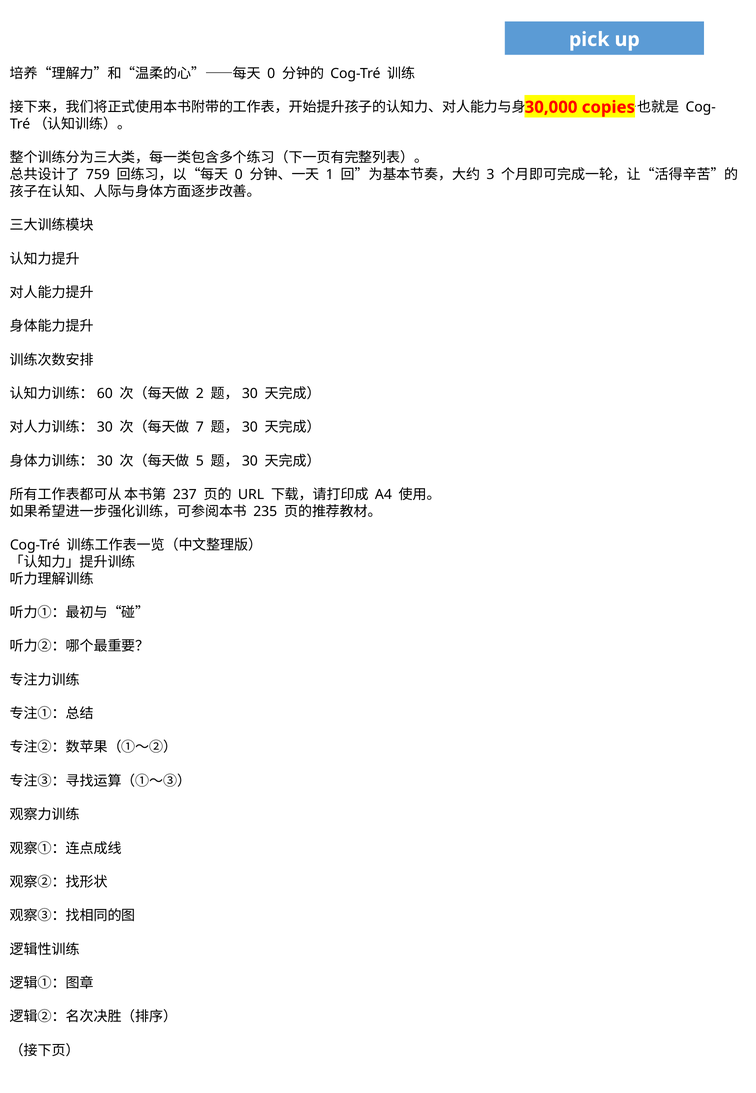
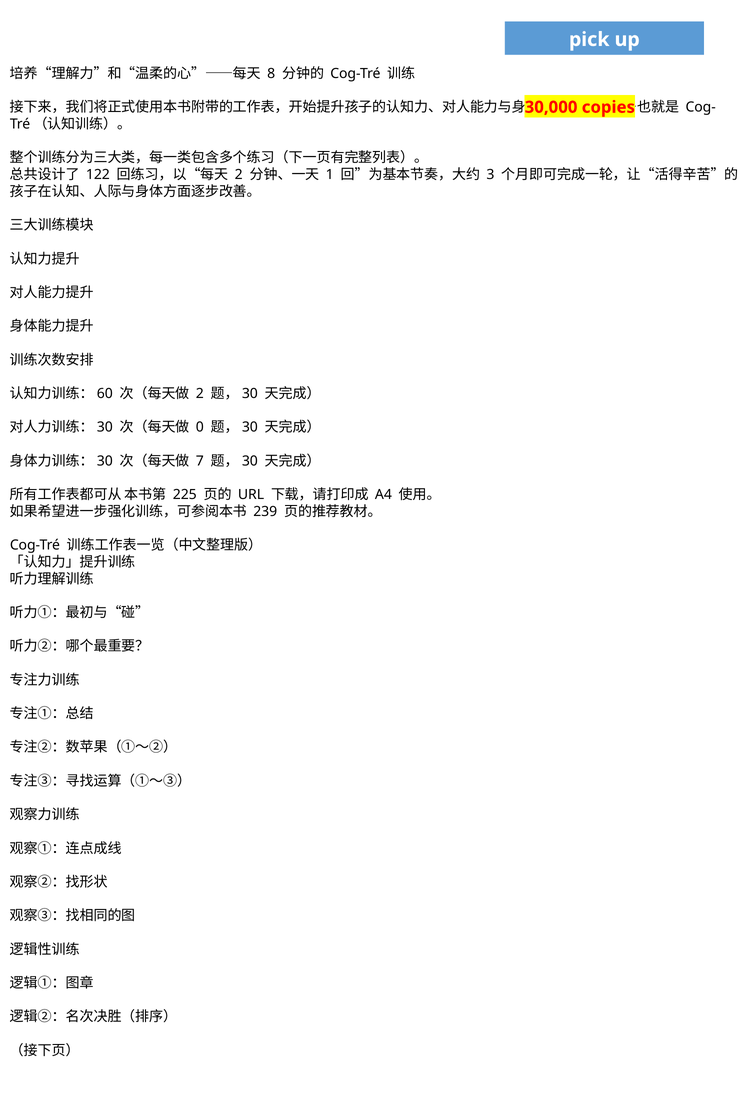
0 at (271, 74): 0 -> 8
759: 759 -> 122
0 at (239, 175): 0 -> 2
7: 7 -> 0
5: 5 -> 7
237: 237 -> 225
235: 235 -> 239
